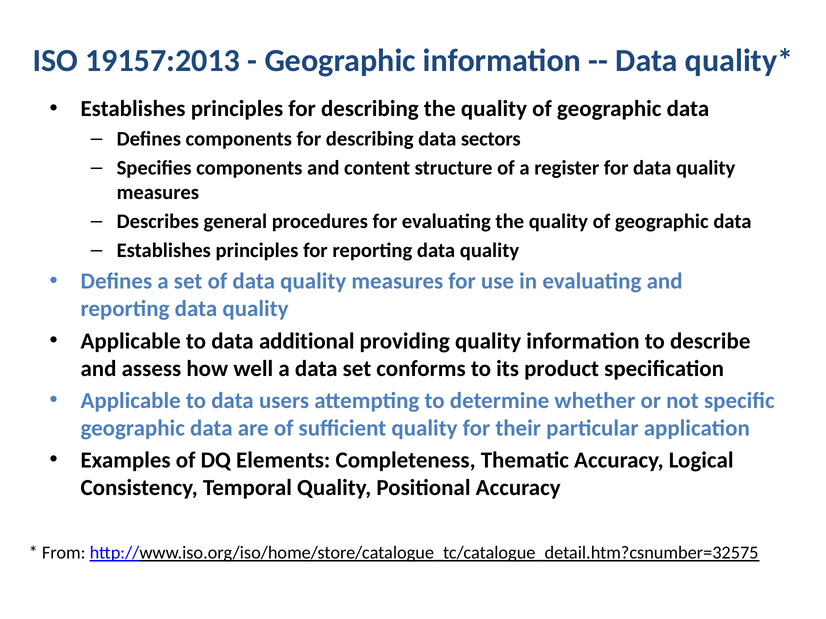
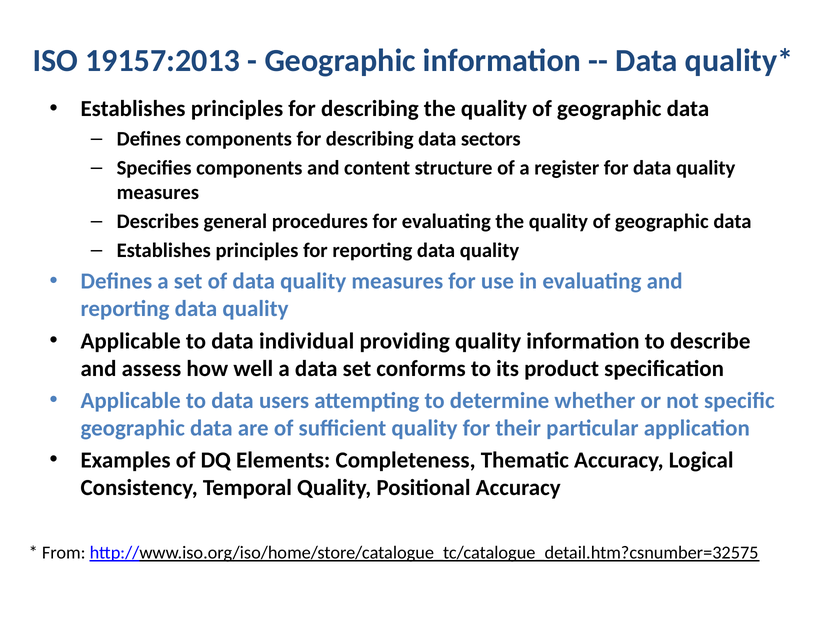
additional: additional -> individual
